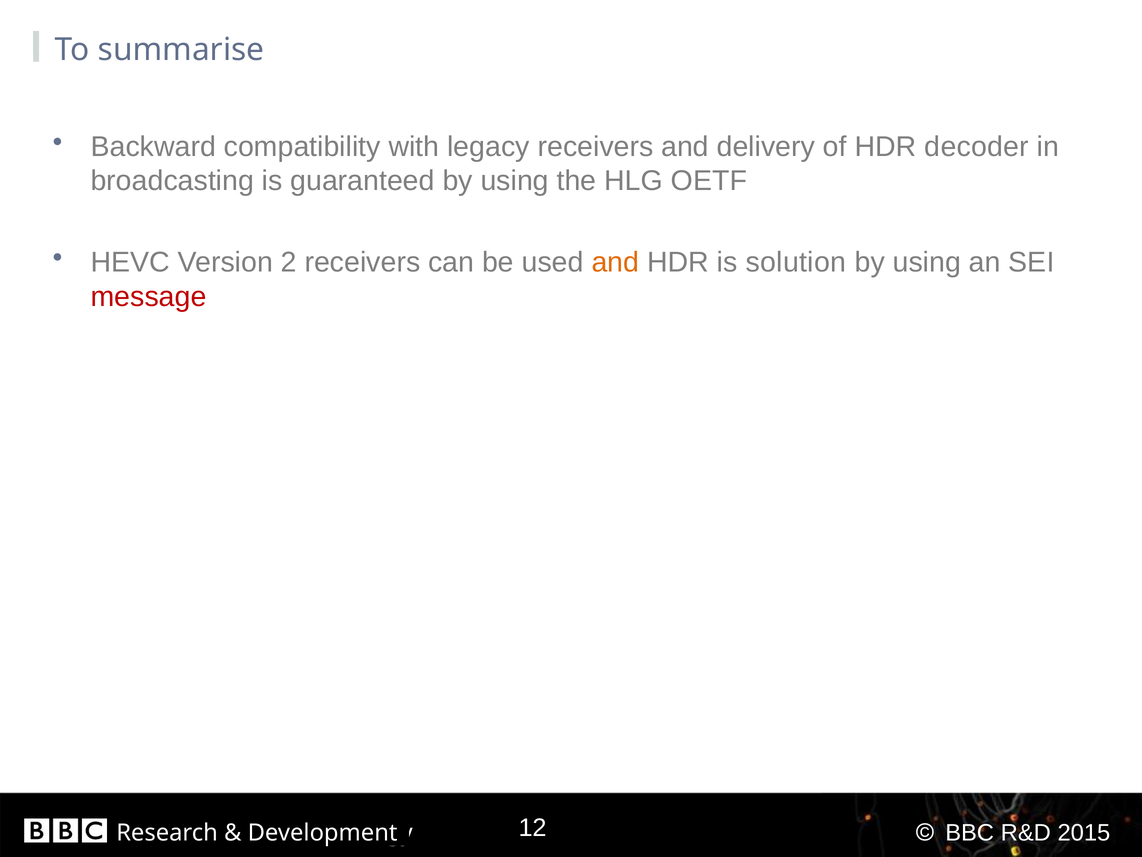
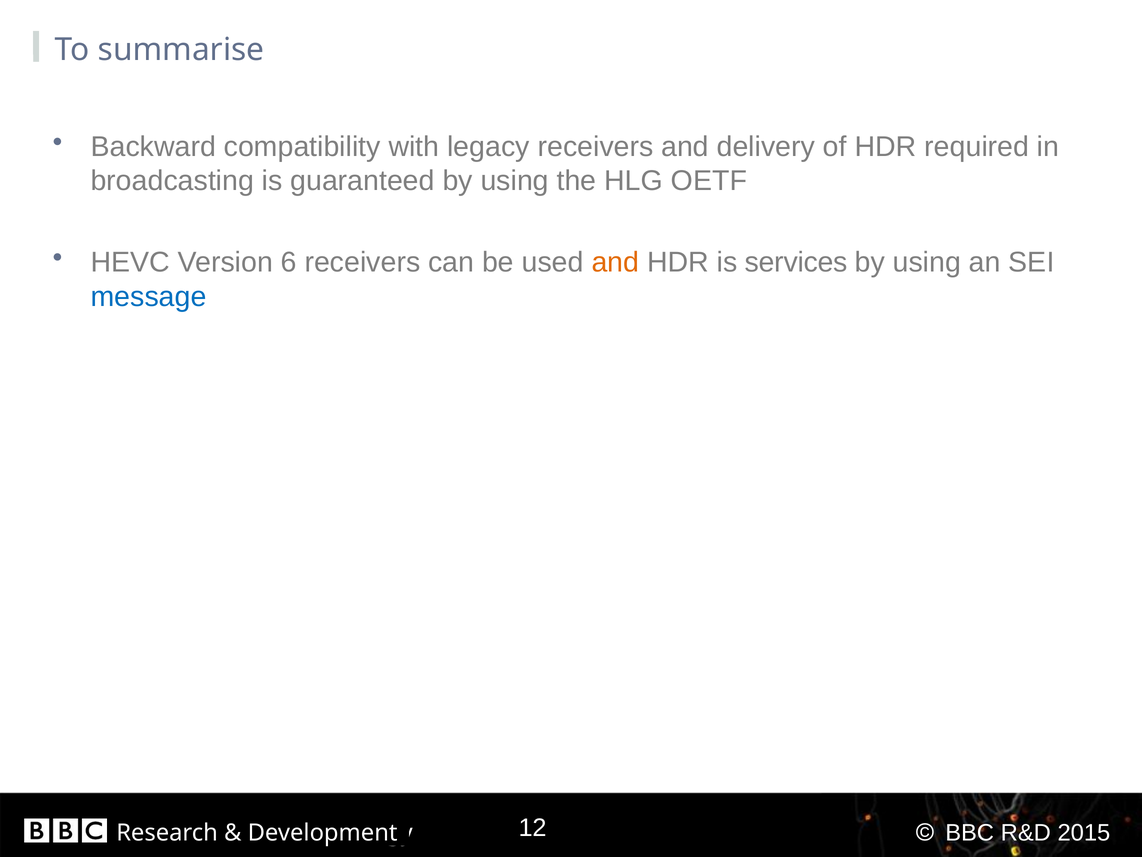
decoder: decoder -> required
2: 2 -> 6
solution: solution -> services
message colour: red -> blue
